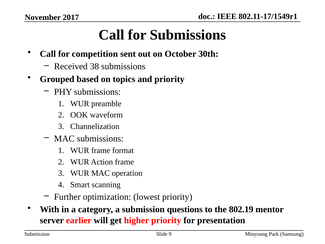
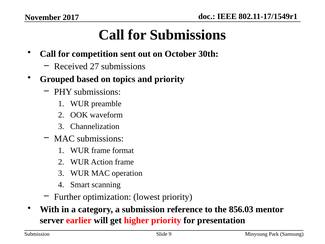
38: 38 -> 27
questions: questions -> reference
802.19: 802.19 -> 856.03
